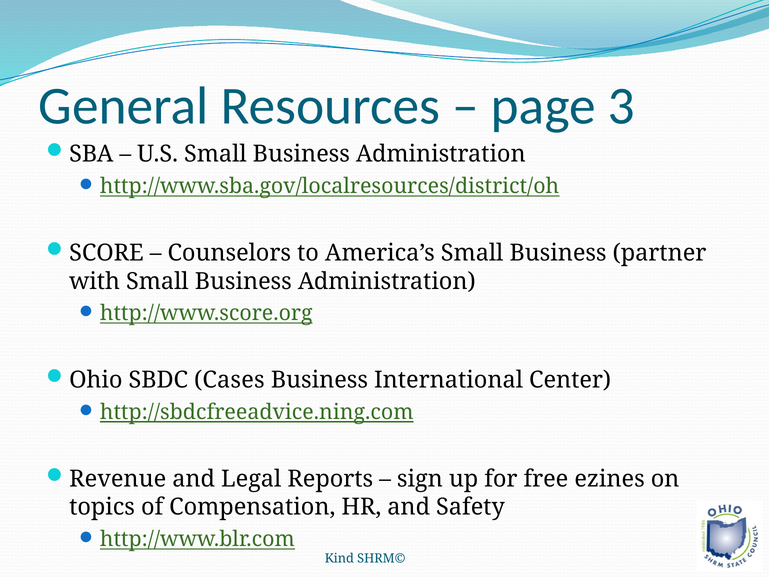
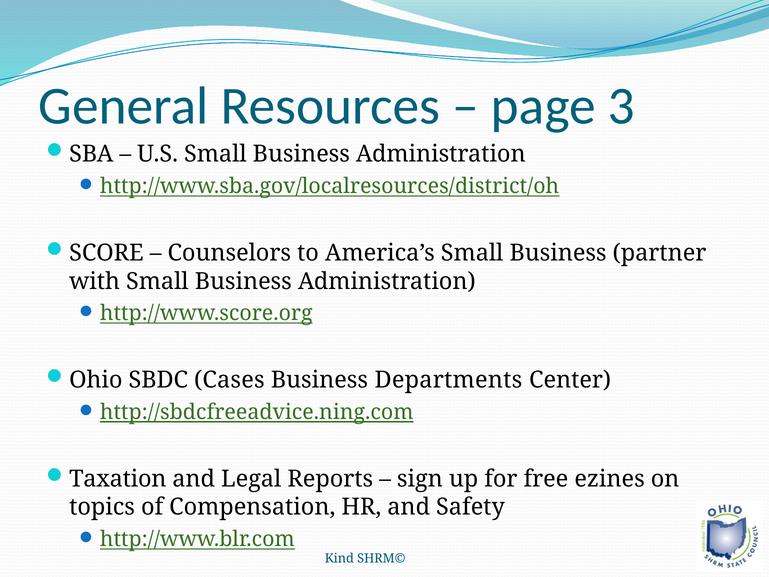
International: International -> Departments
Revenue: Revenue -> Taxation
